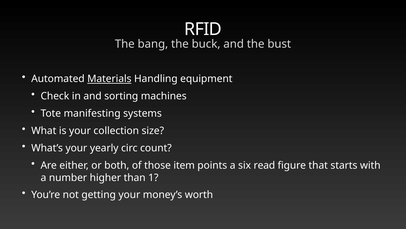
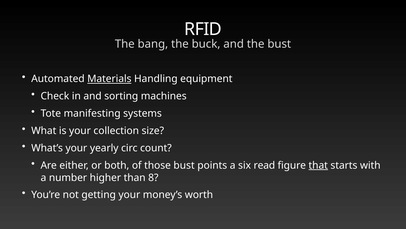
those item: item -> bust
that underline: none -> present
1: 1 -> 8
